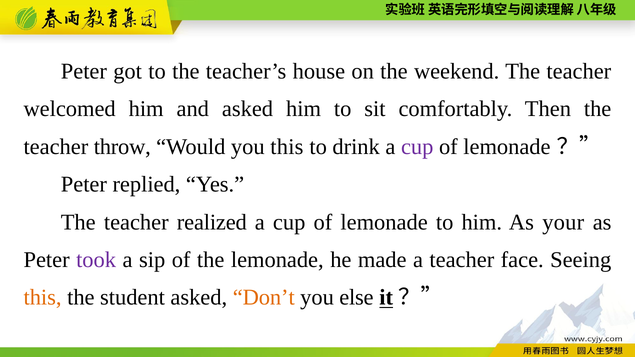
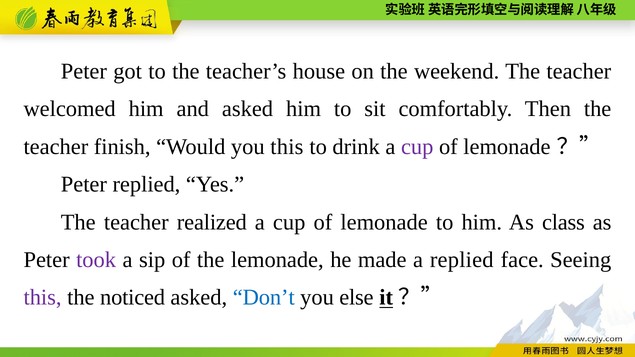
throw: throw -> finish
your: your -> class
a teacher: teacher -> replied
this at (43, 298) colour: orange -> purple
student: student -> noticed
Don’t colour: orange -> blue
